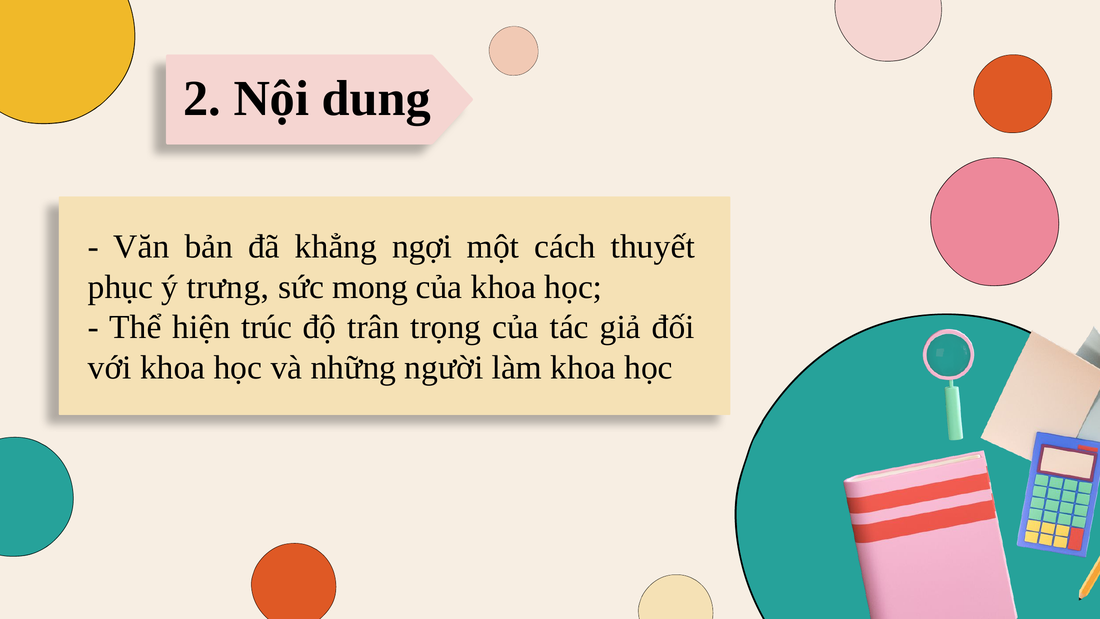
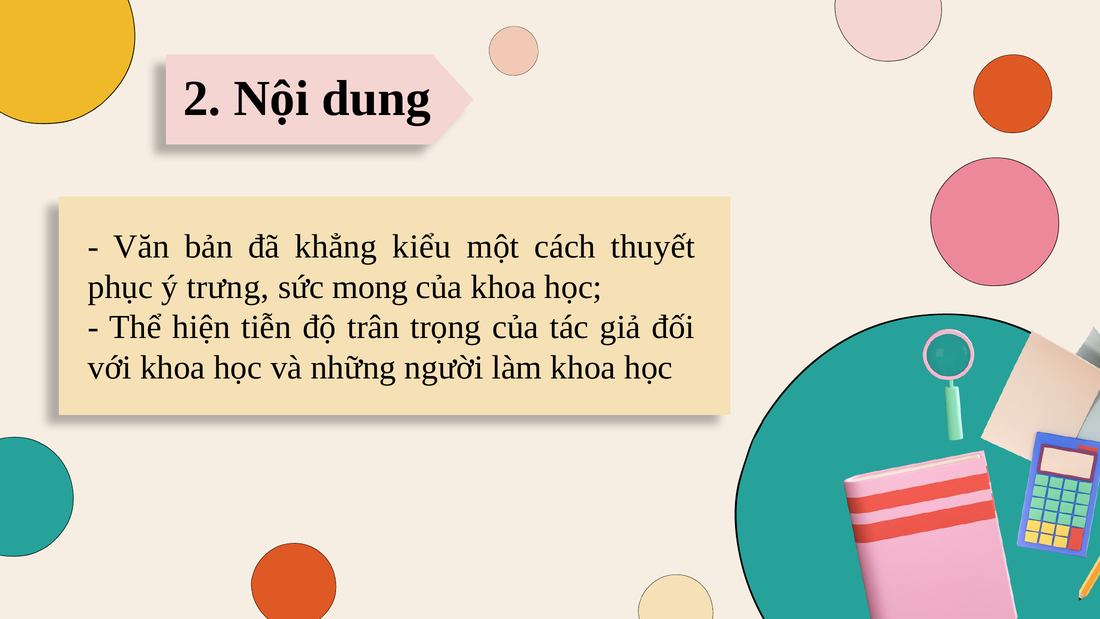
ngợi: ngợi -> kiểu
trúc: trúc -> tiễn
